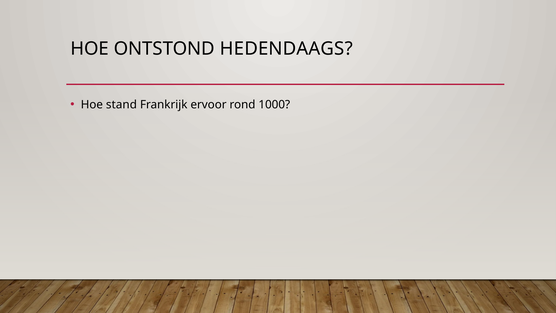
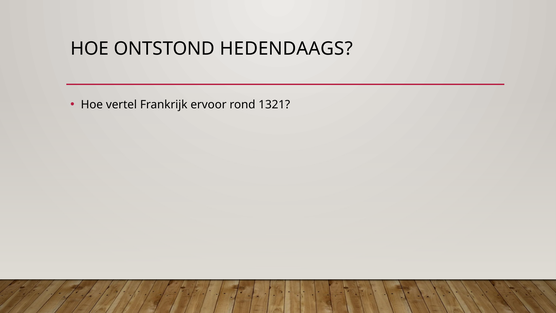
stand: stand -> vertel
1000: 1000 -> 1321
